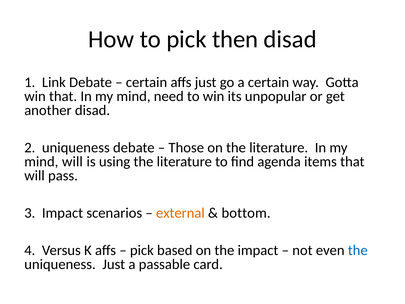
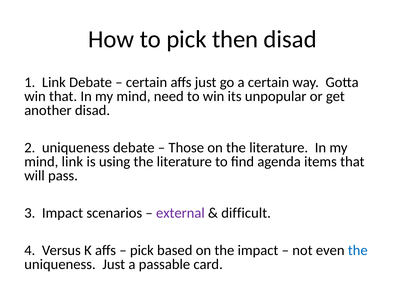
mind will: will -> link
external colour: orange -> purple
bottom: bottom -> difficult
